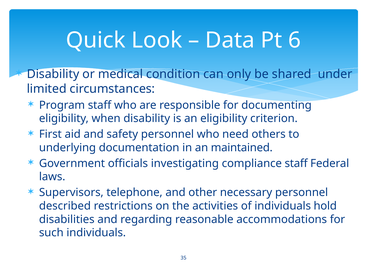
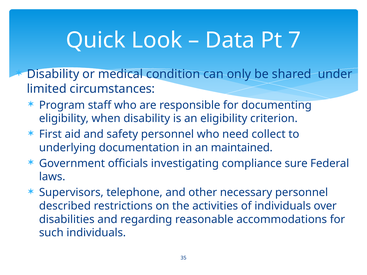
6: 6 -> 7
others: others -> collect
compliance staff: staff -> sure
hold: hold -> over
